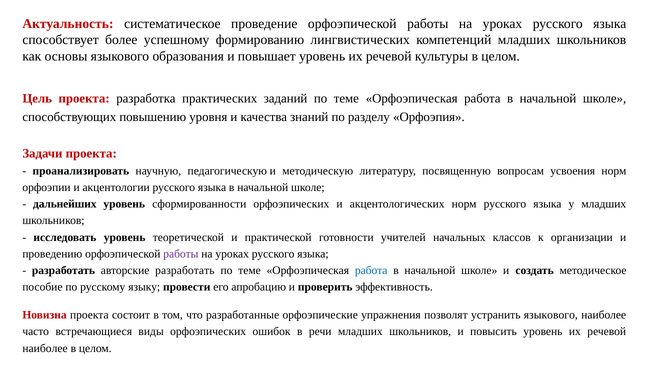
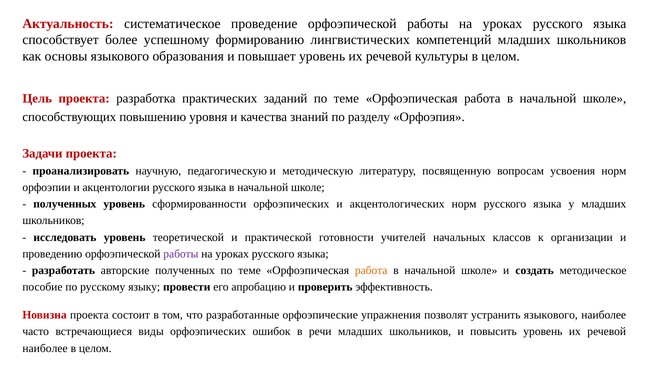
дальнейших at (65, 204): дальнейших -> полученных
авторские разработать: разработать -> полученных
работа at (371, 270) colour: blue -> orange
